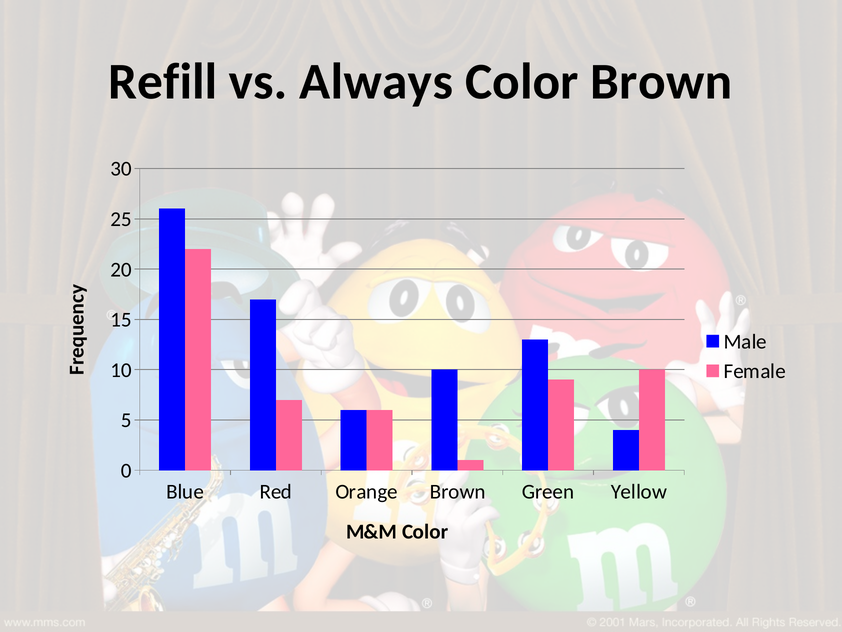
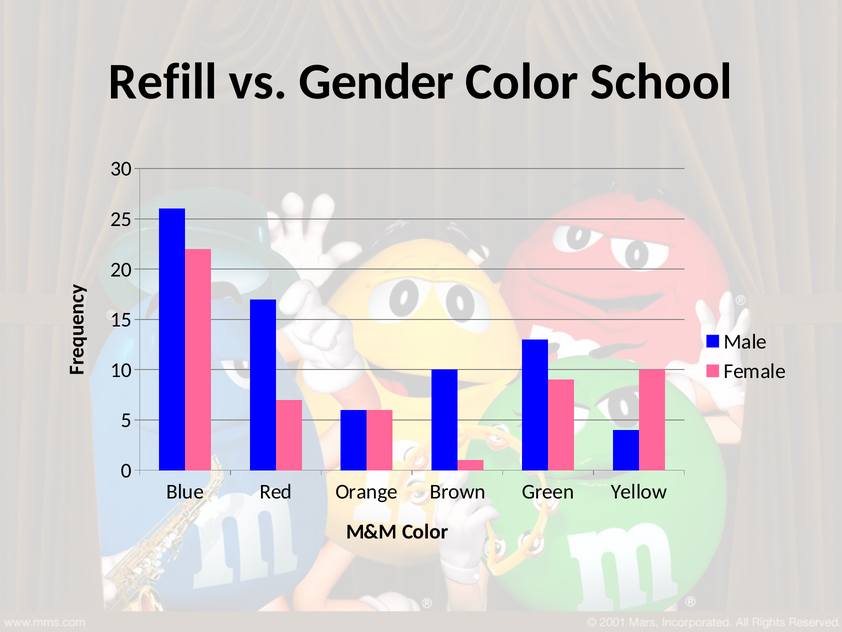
Always: Always -> Gender
Color Brown: Brown -> School
